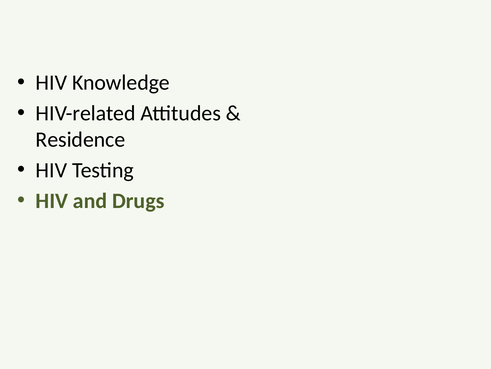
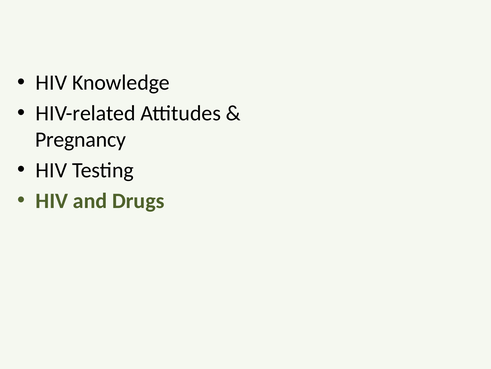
Residence: Residence -> Pregnancy
